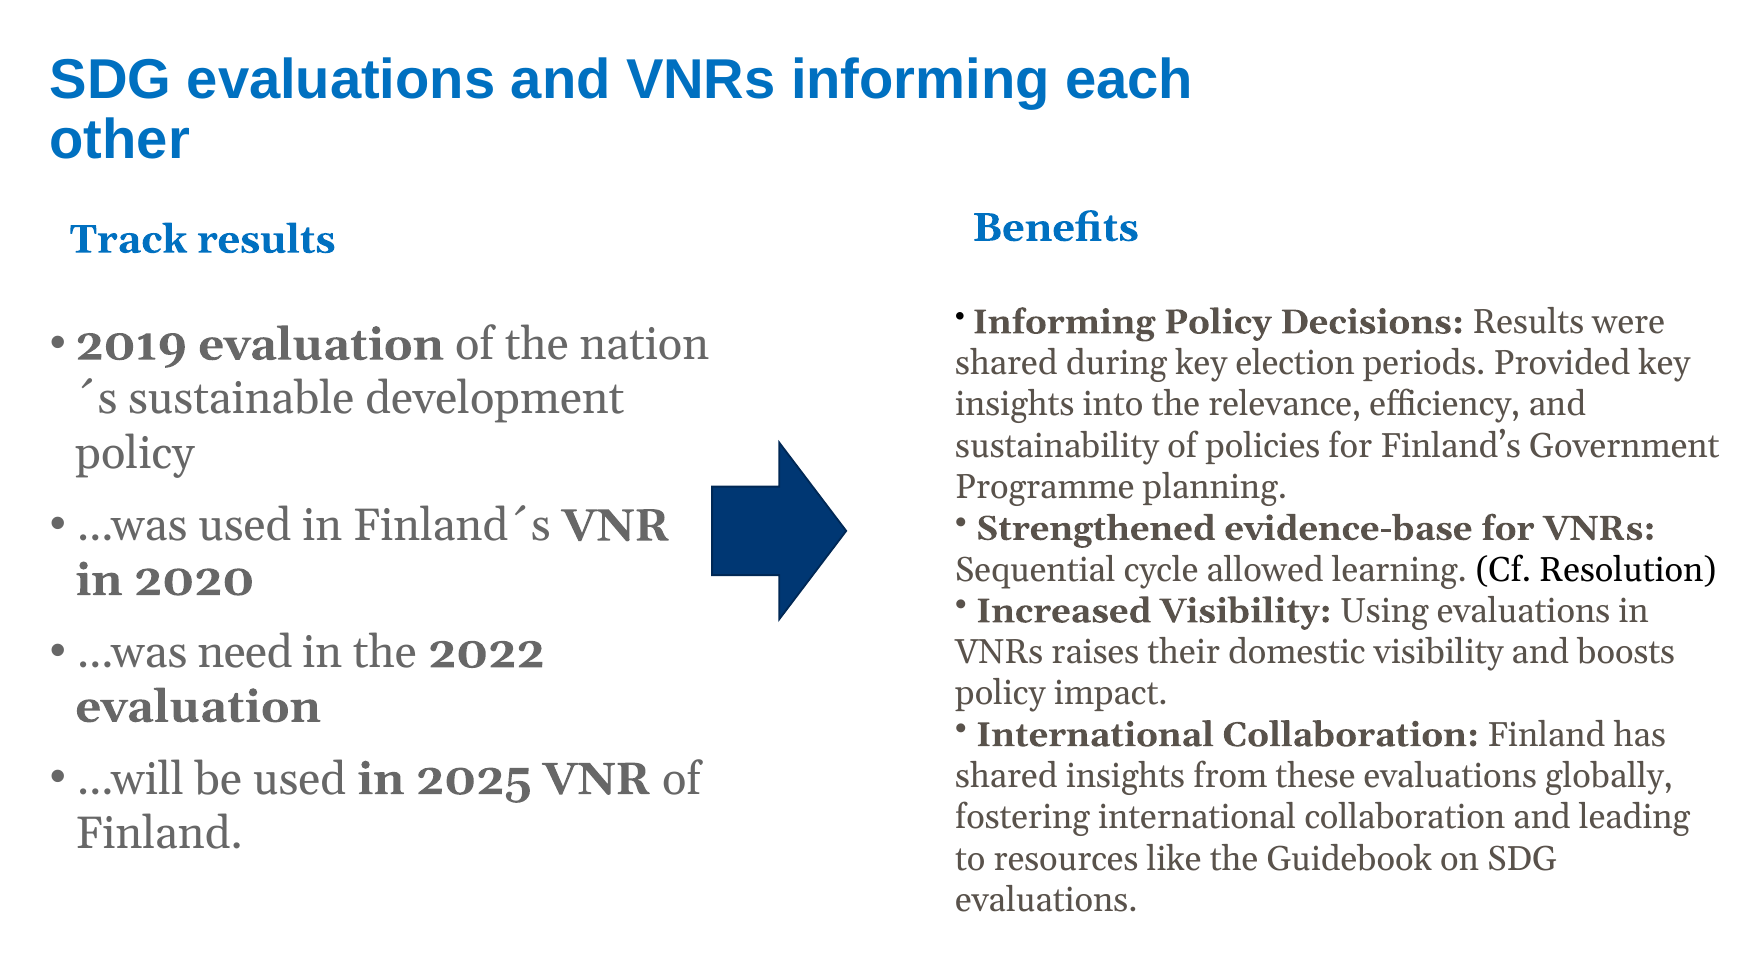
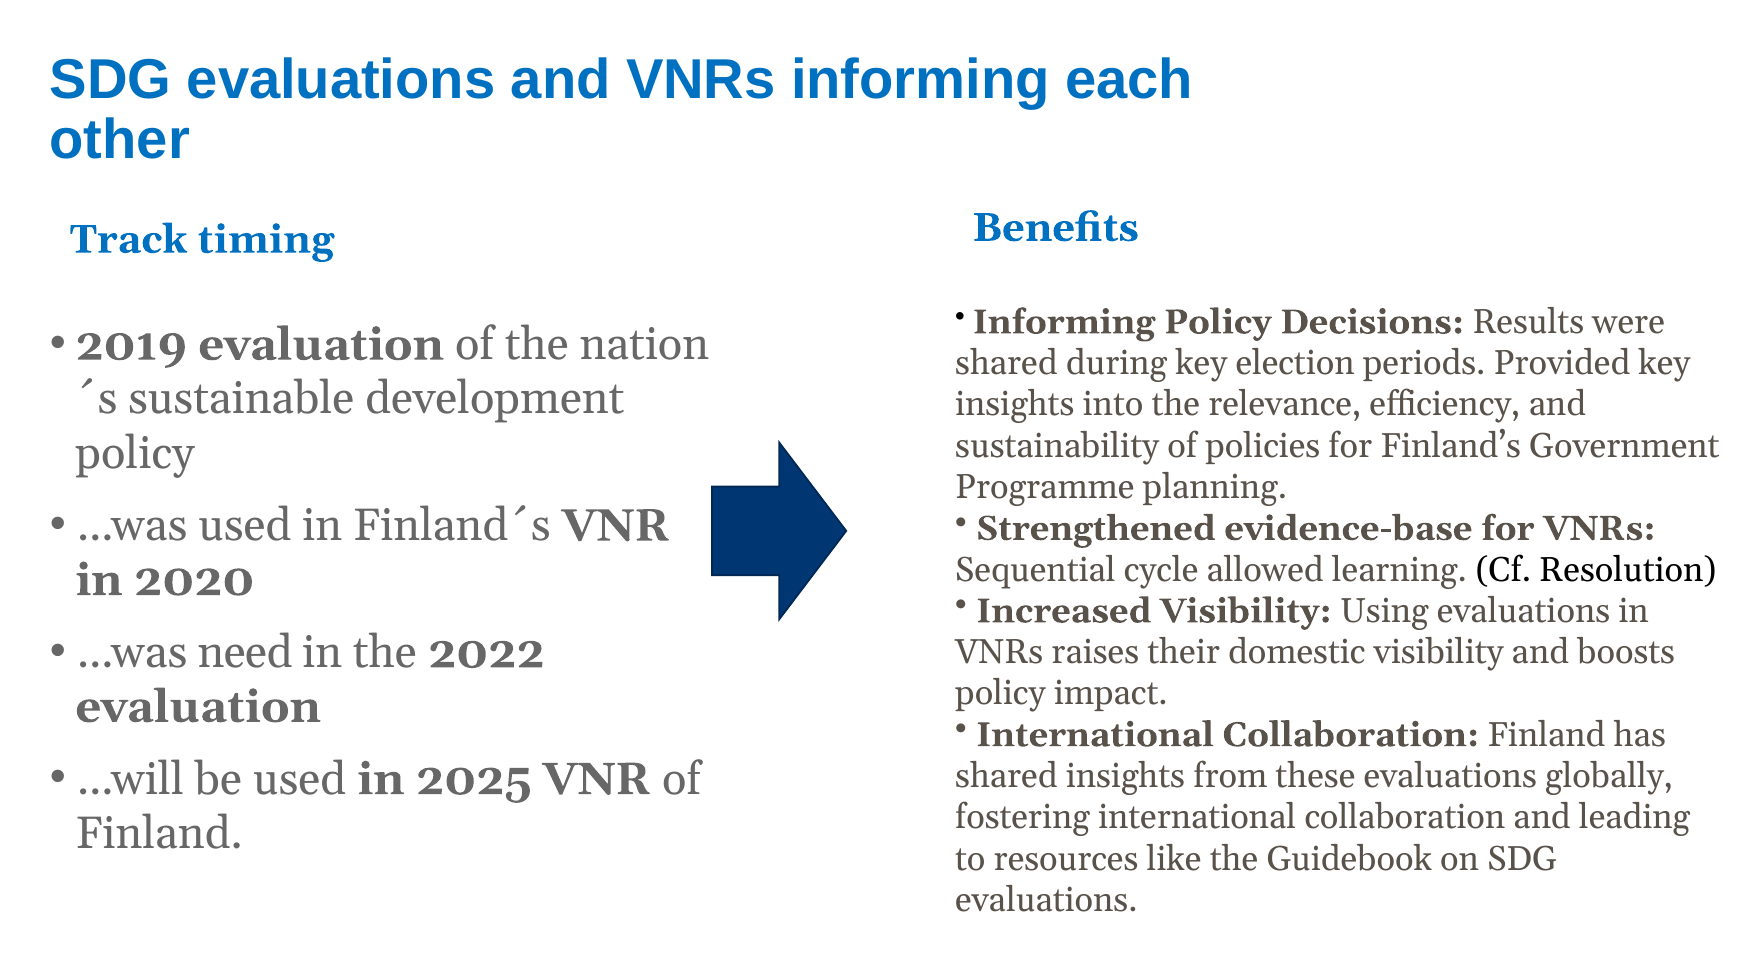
Track results: results -> timing
